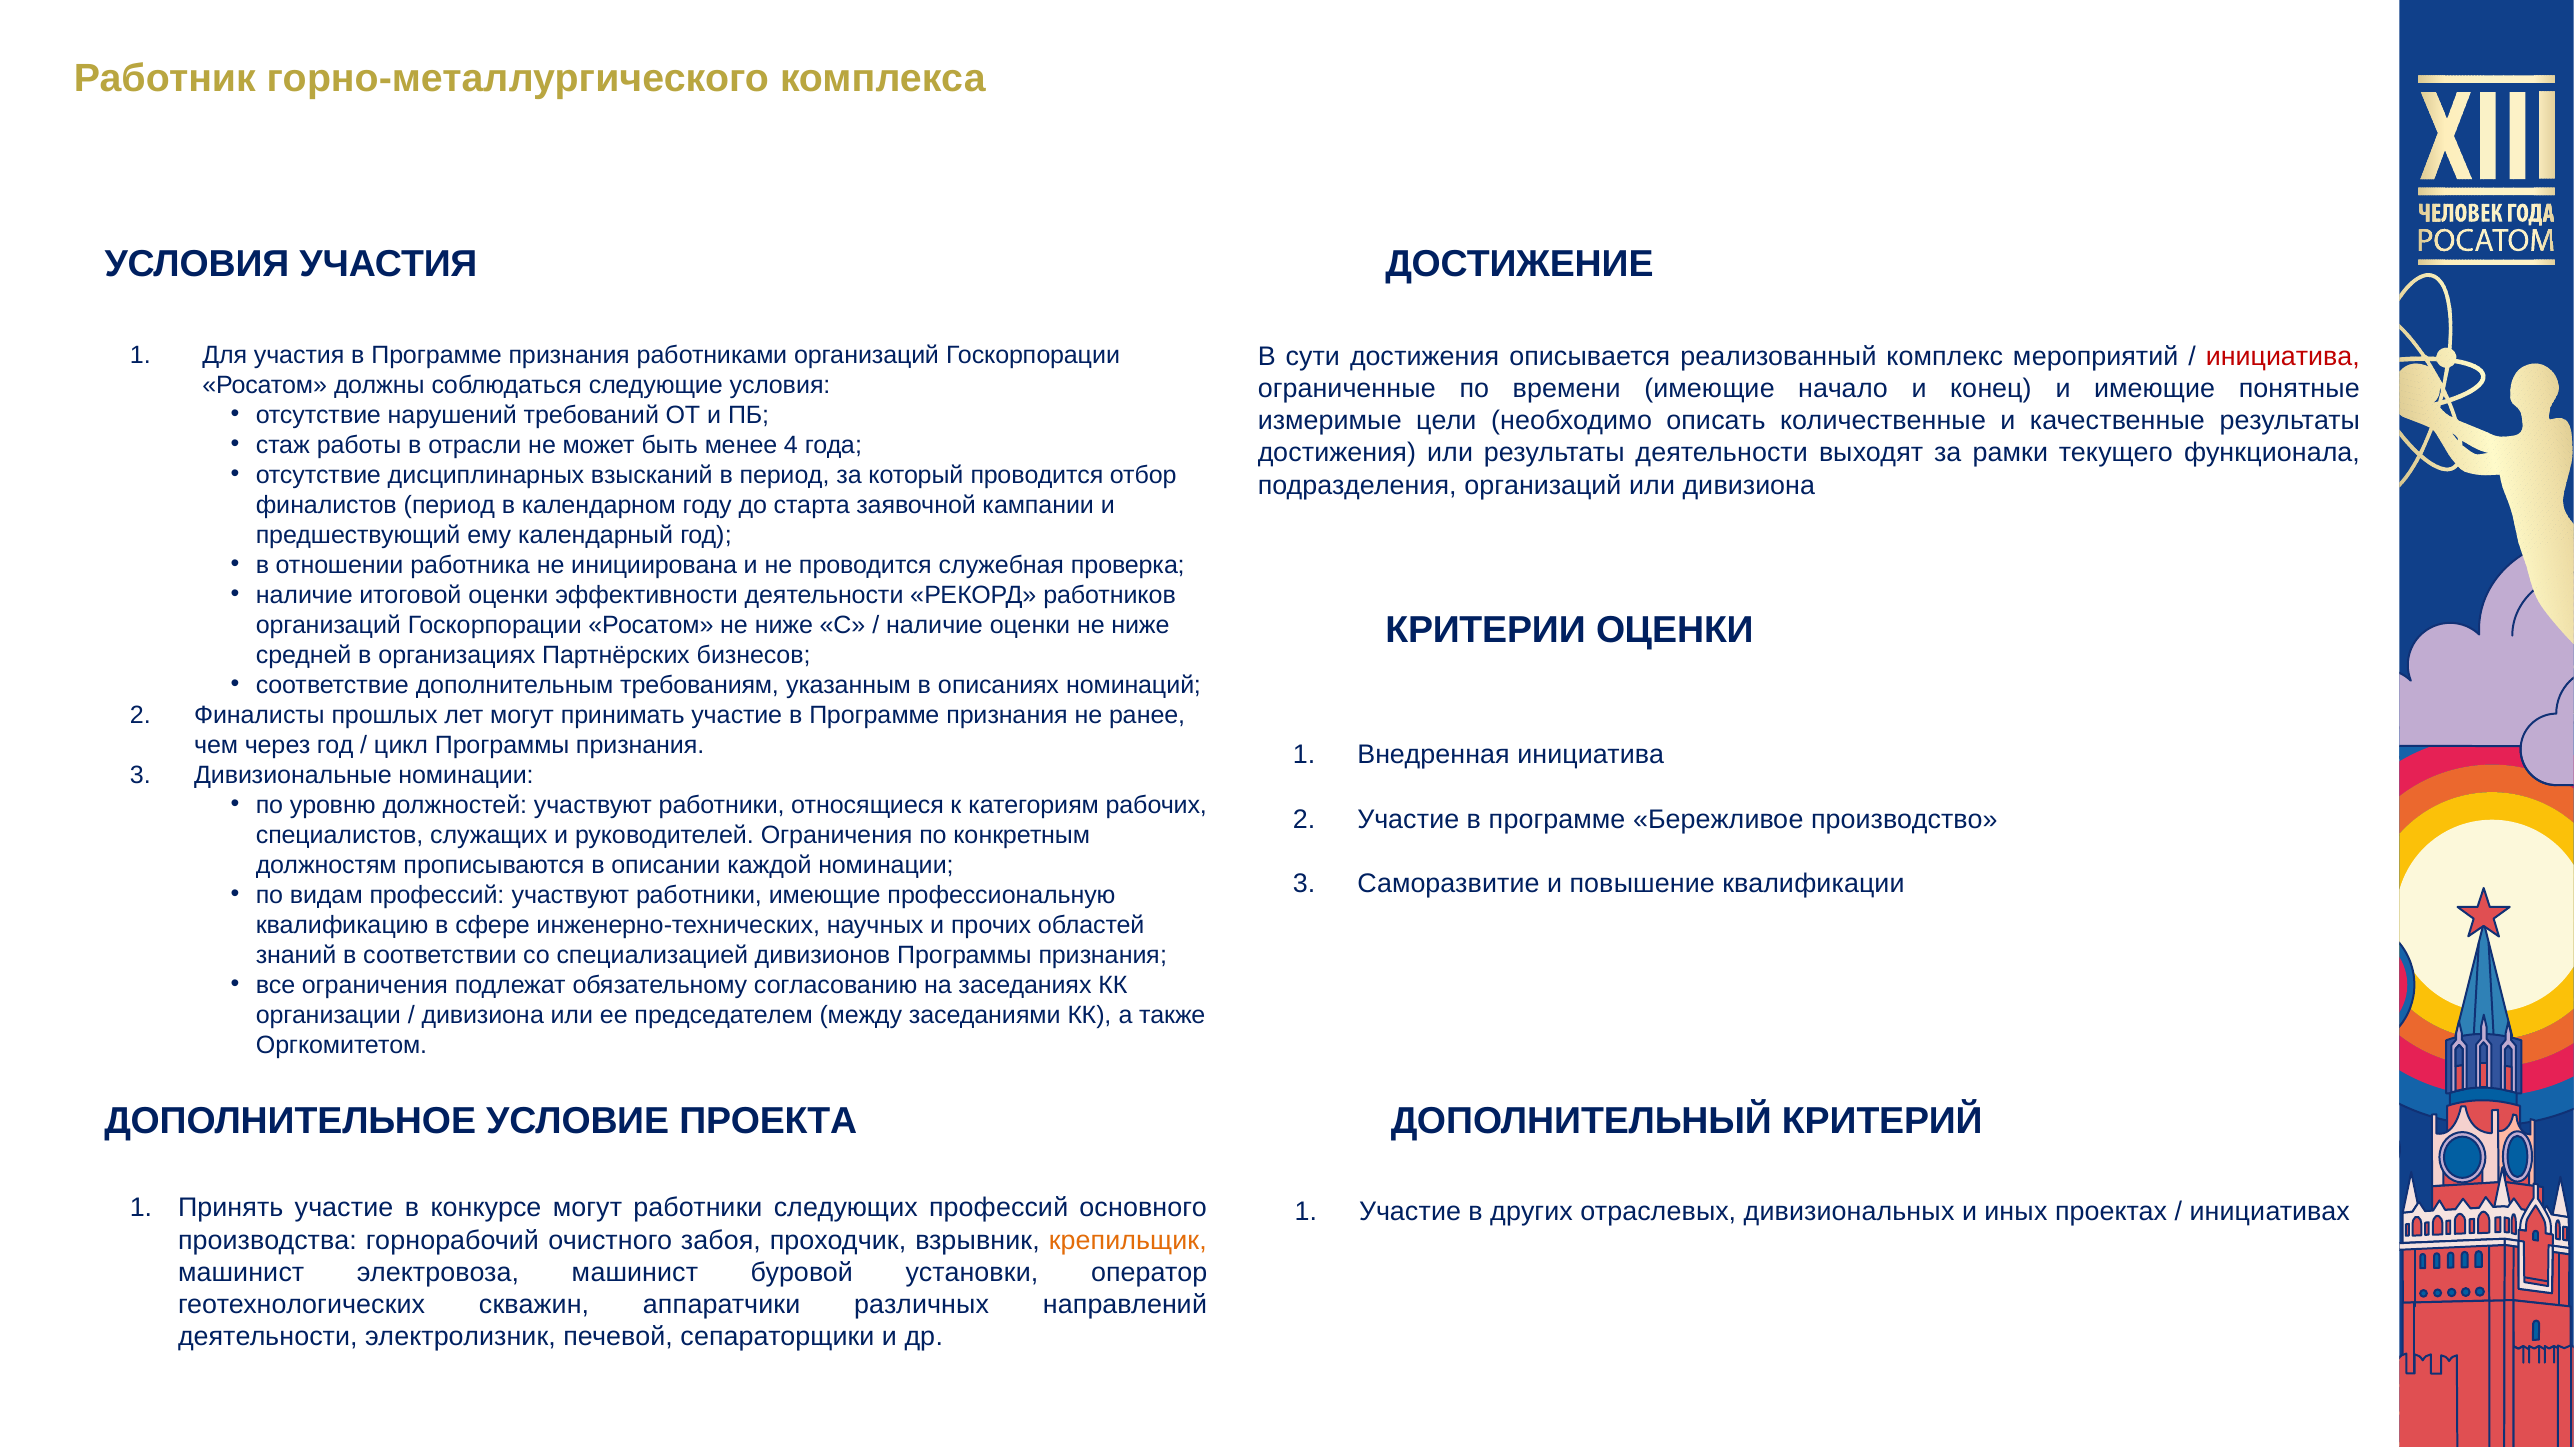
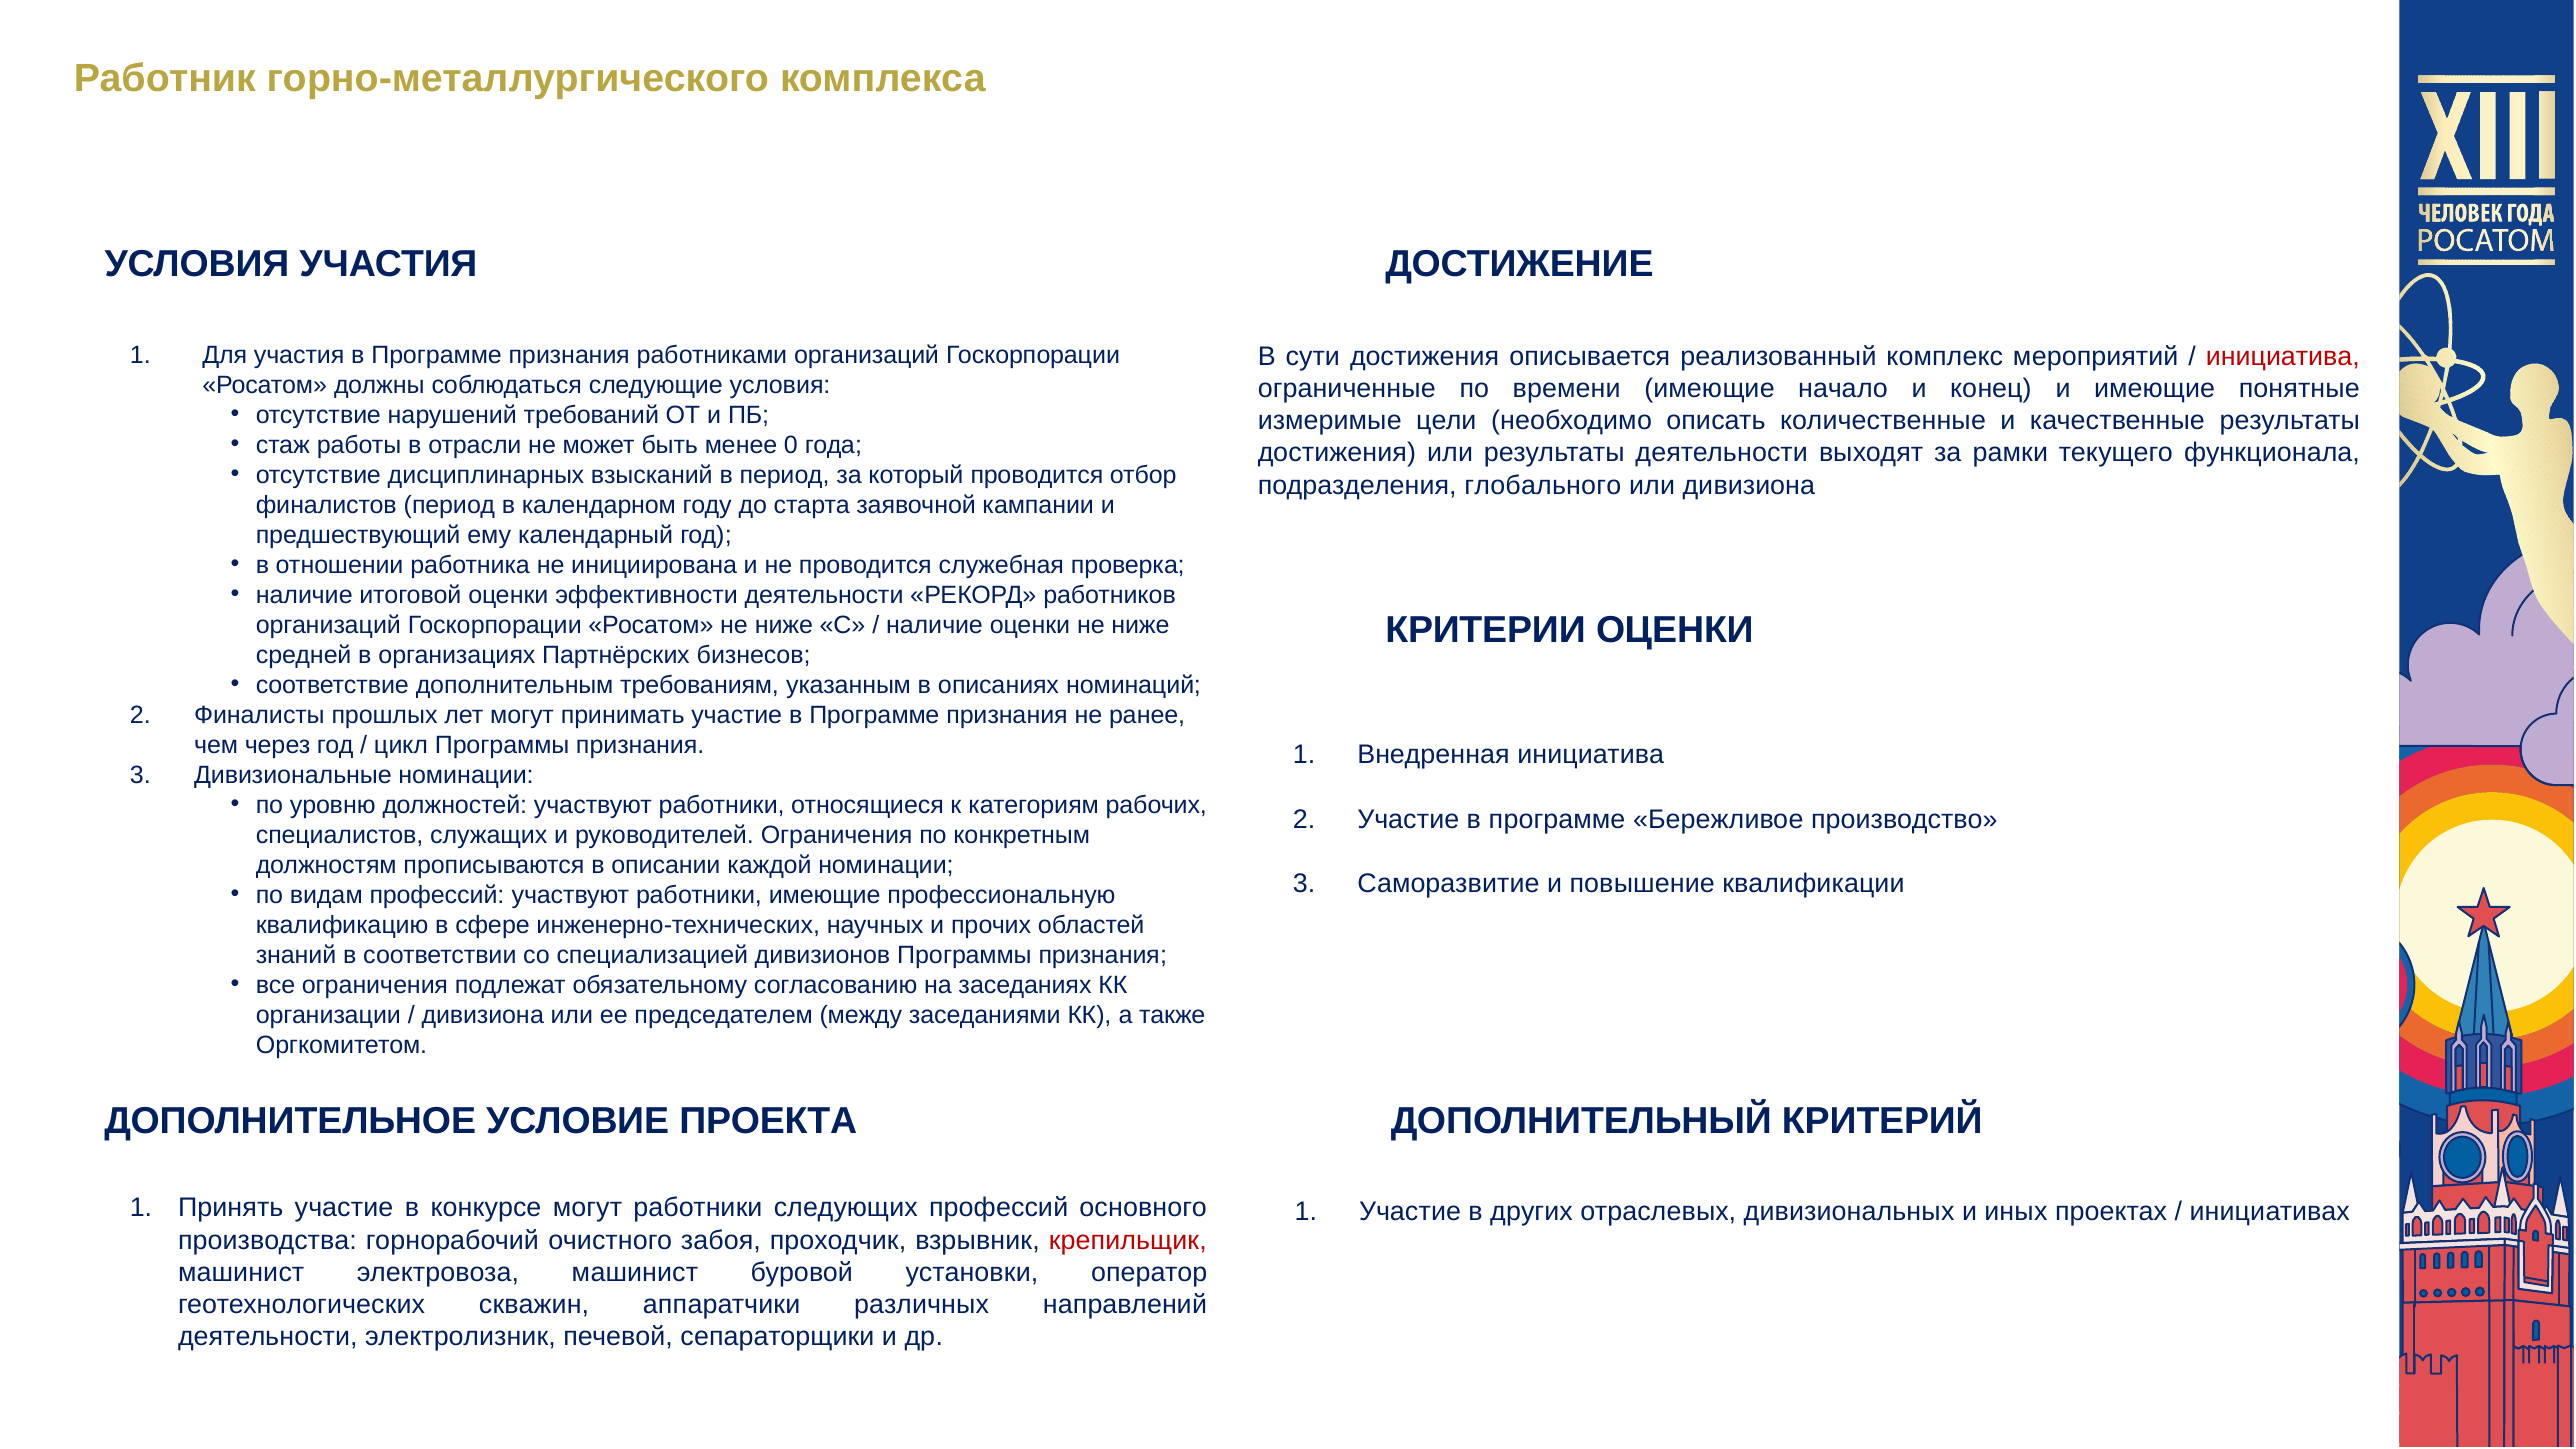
4: 4 -> 0
подразделения организаций: организаций -> глобального
крепильщик colour: orange -> red
